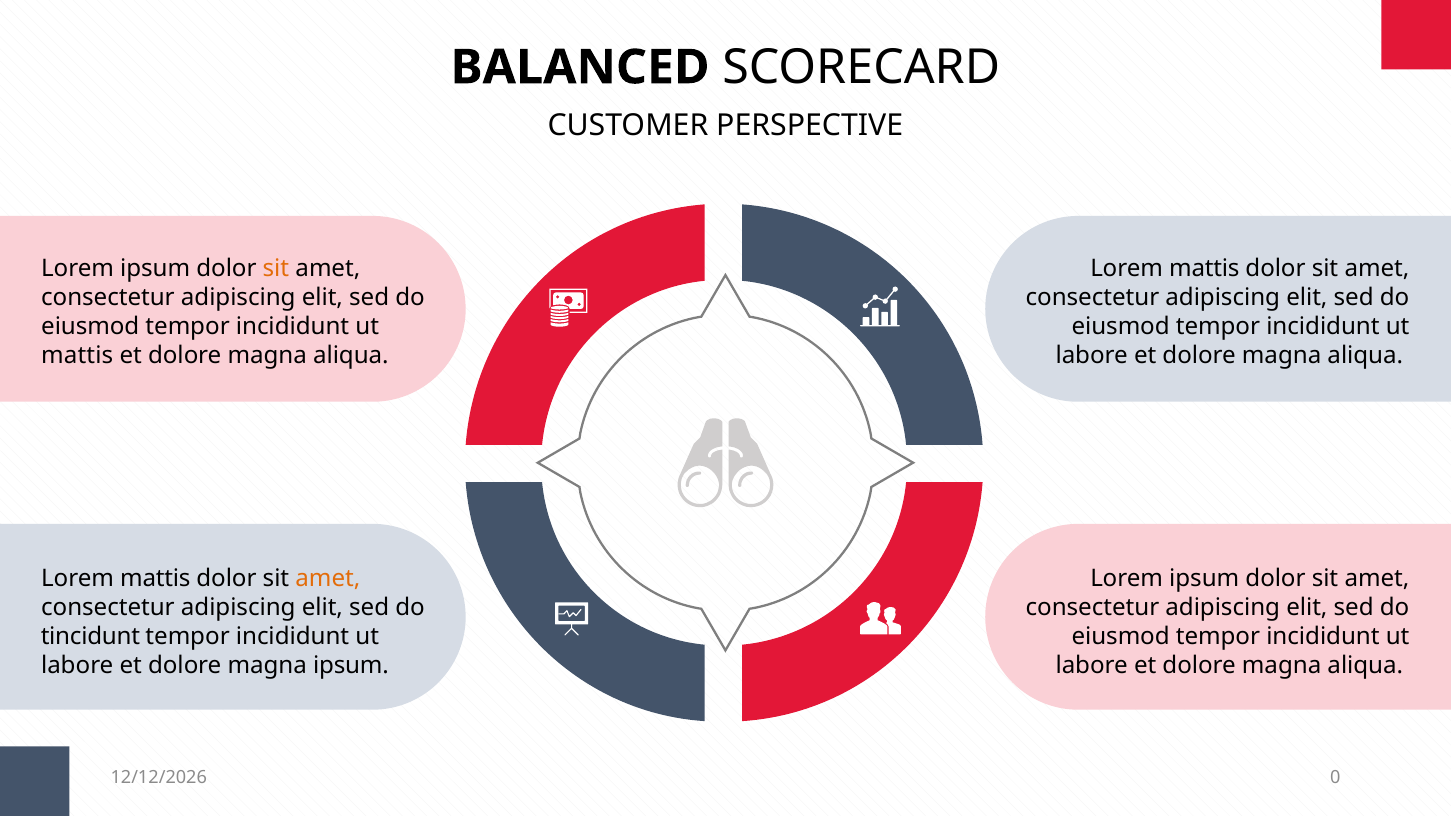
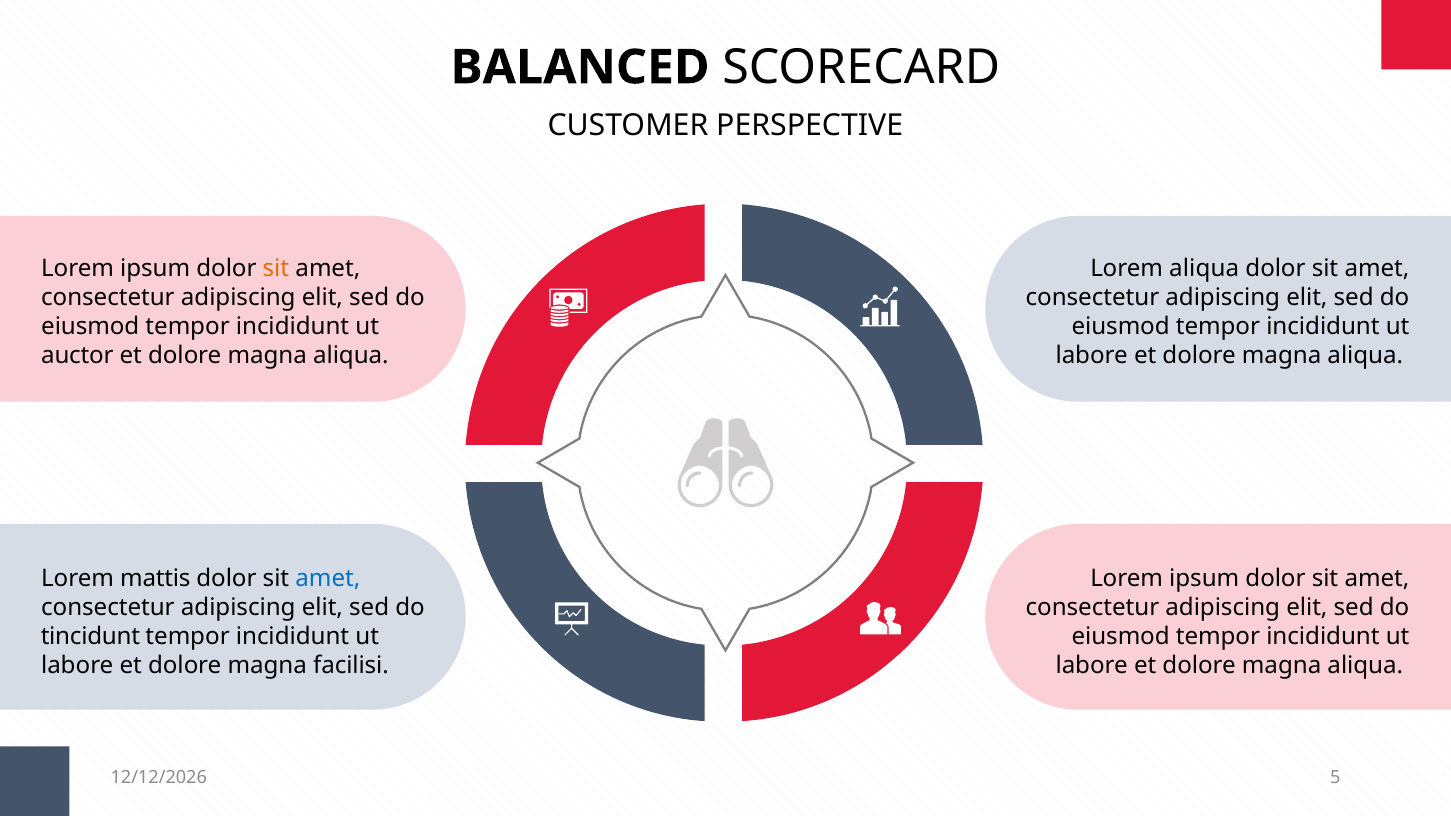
mattis at (1204, 269): mattis -> aliqua
mattis at (77, 356): mattis -> auctor
amet at (328, 578) colour: orange -> blue
magna ipsum: ipsum -> facilisi
0: 0 -> 5
